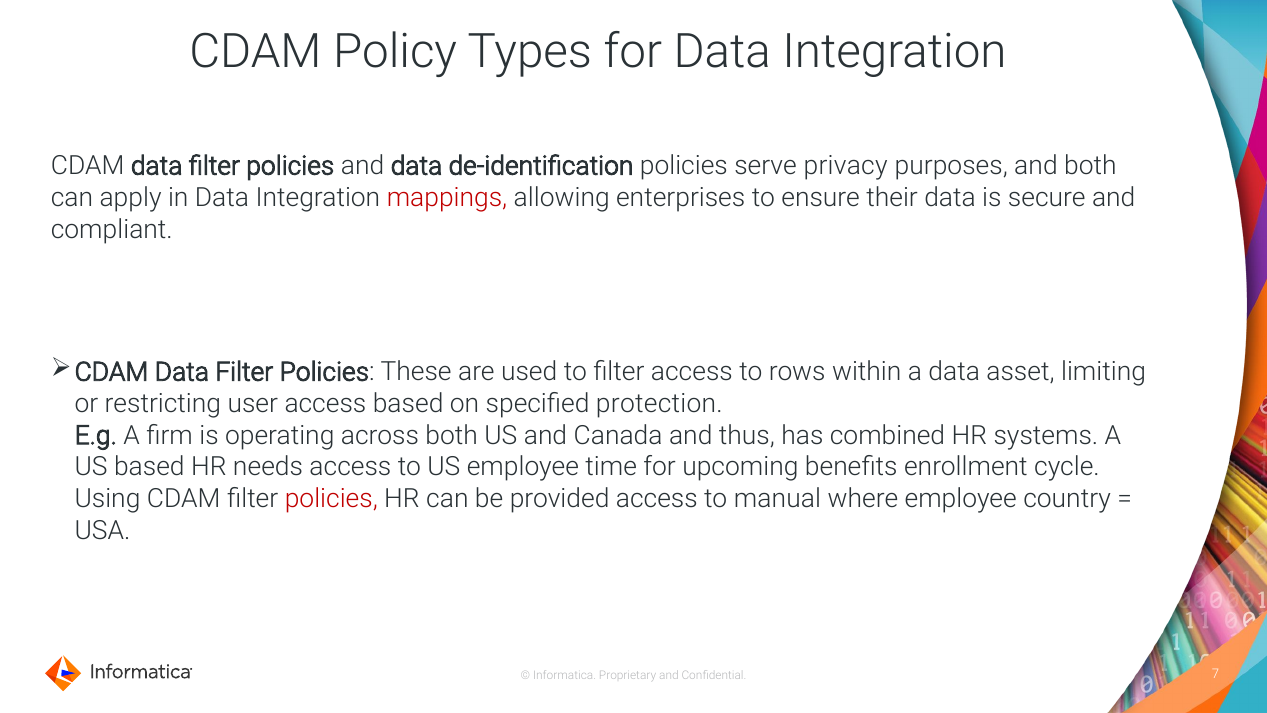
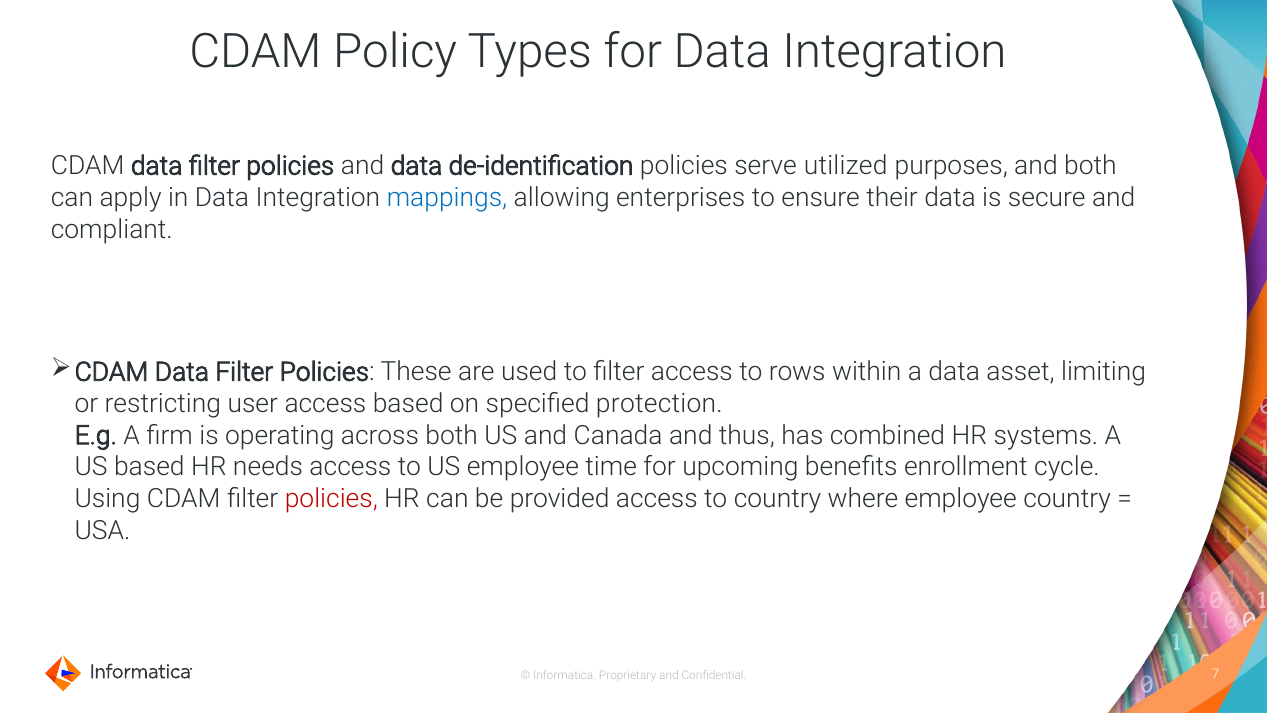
privacy: privacy -> utilized
mappings colour: red -> blue
to manual: manual -> country
